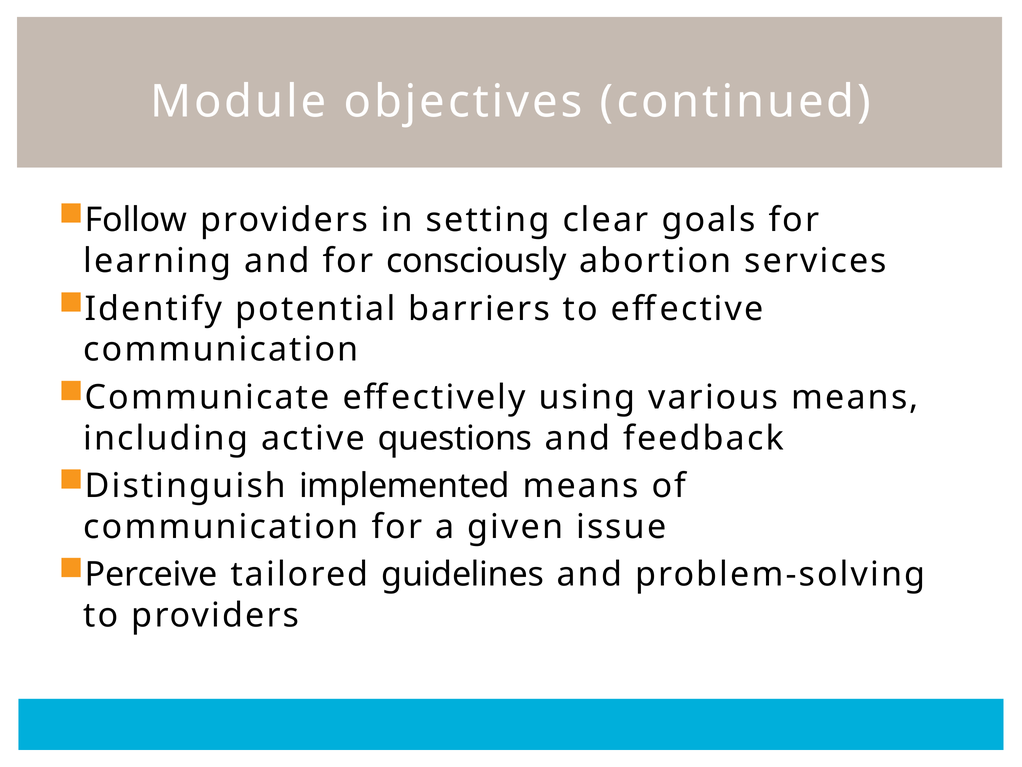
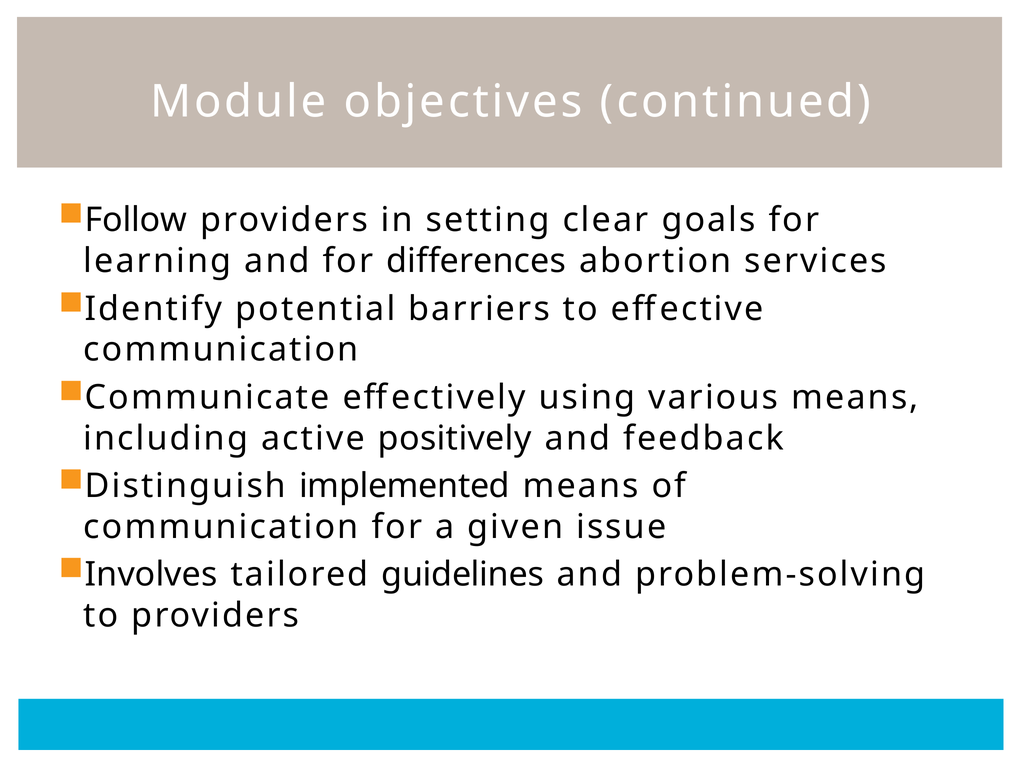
consciously: consciously -> differences
questions: questions -> positively
Perceive: Perceive -> Involves
